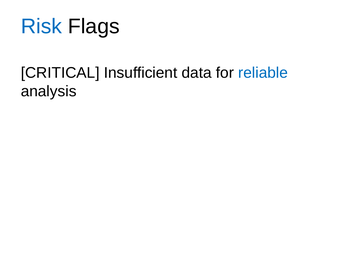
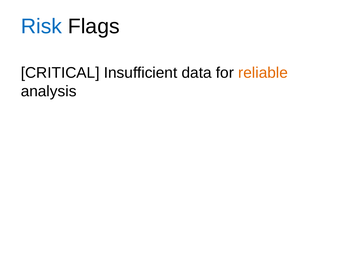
reliable colour: blue -> orange
